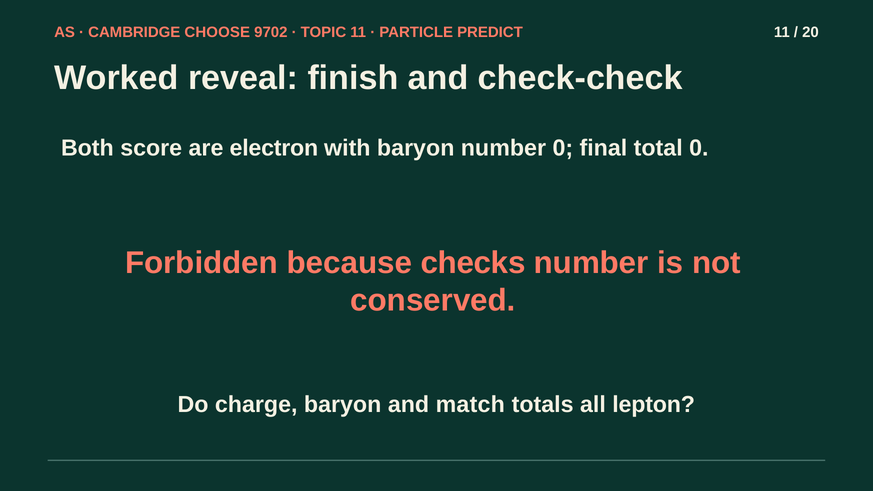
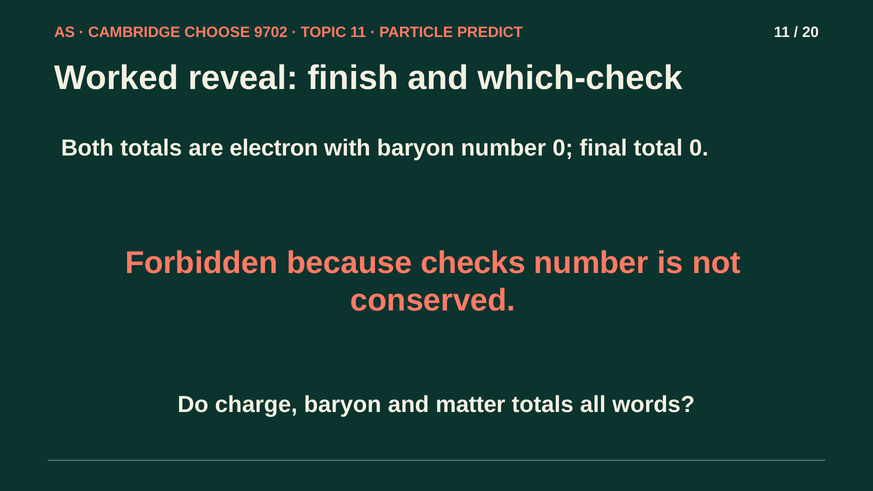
check-check: check-check -> which-check
Both score: score -> totals
match: match -> matter
lepton: lepton -> words
